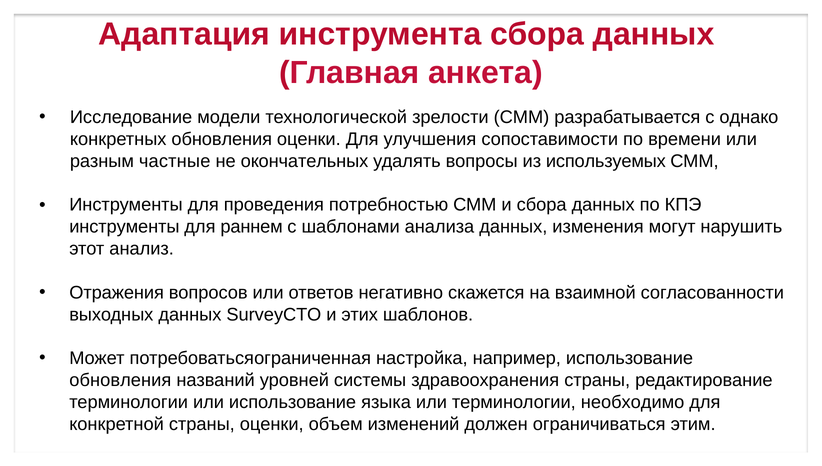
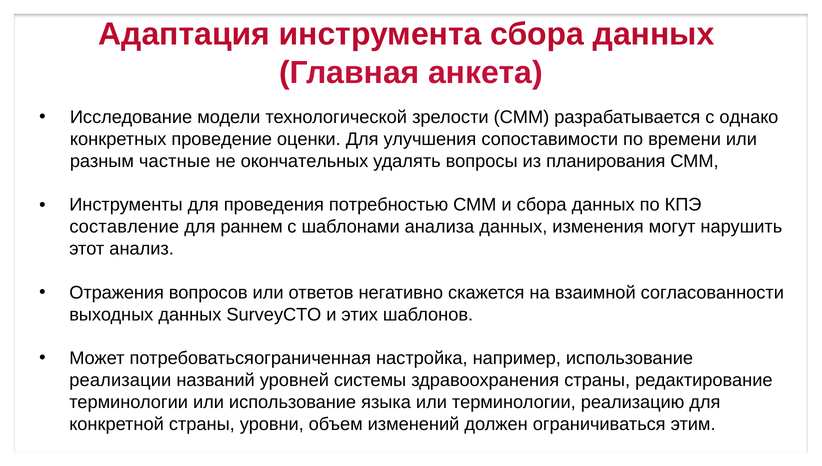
конкретных обновления: обновления -> проведение
используемых: используемых -> планирования
инструменты at (124, 227): инструменты -> составление
обновления at (120, 380): обновления -> реализации
необходимо: необходимо -> реализацию
страны оценки: оценки -> уровни
